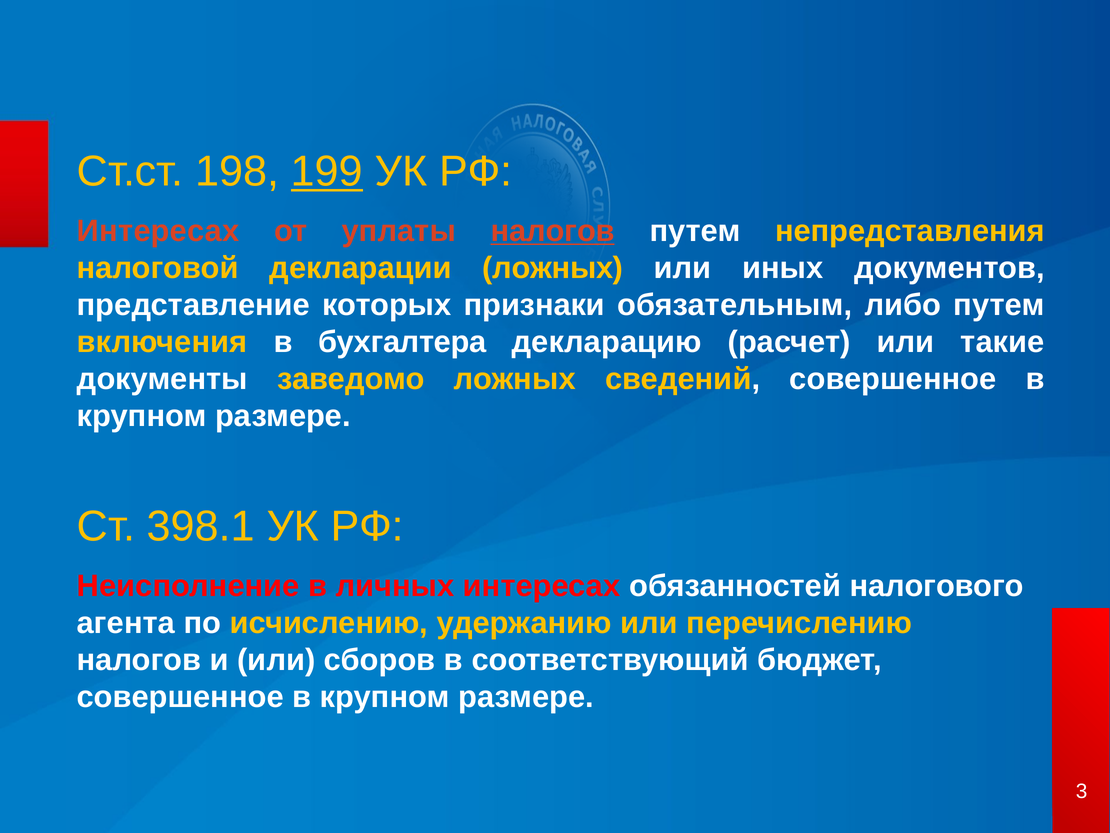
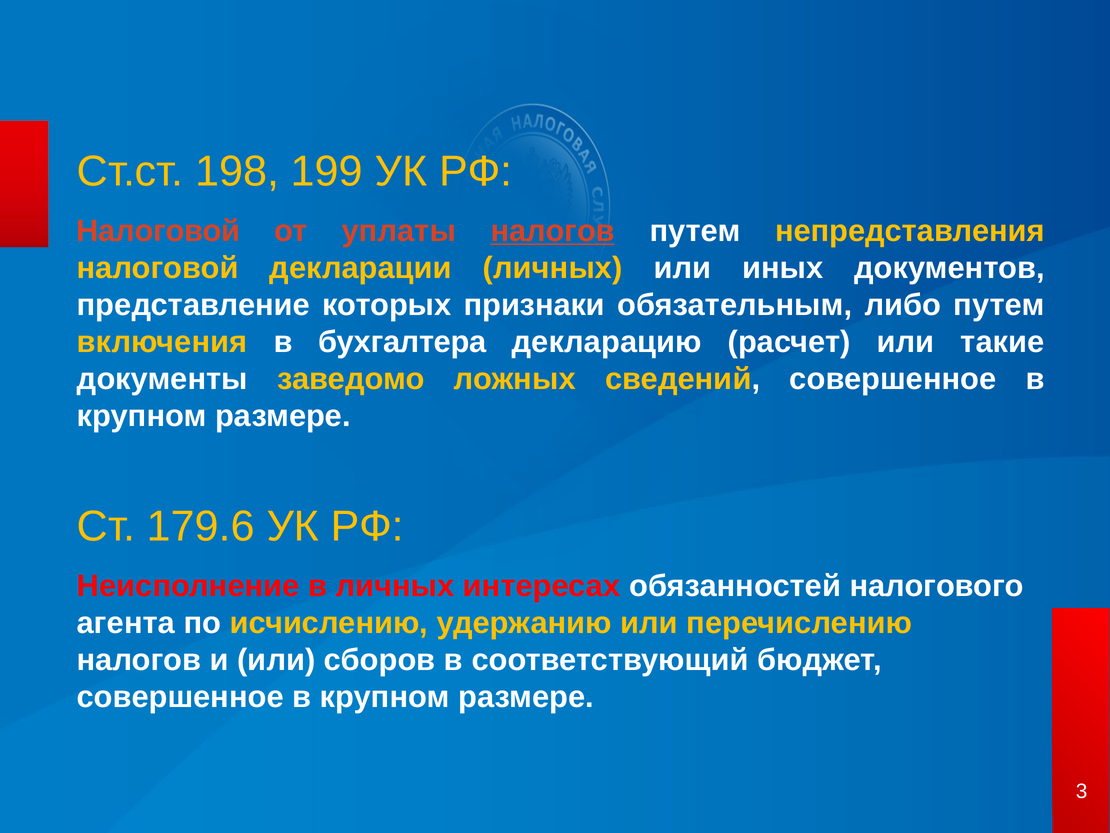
199 underline: present -> none
Интересах at (158, 231): Интересах -> Налоговой
декларации ложных: ложных -> личных
398.1: 398.1 -> 179.6
